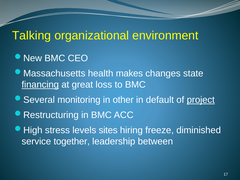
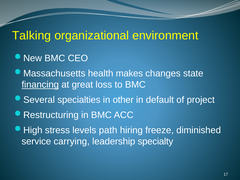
monitoring: monitoring -> specialties
project underline: present -> none
sites: sites -> path
together: together -> carrying
between: between -> specialty
